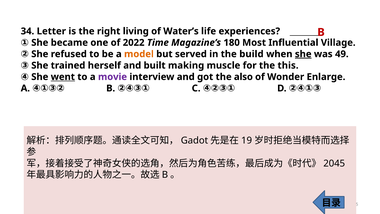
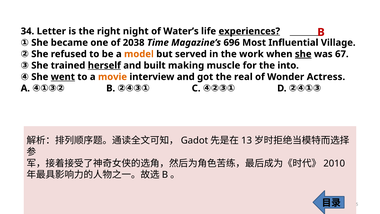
living: living -> night
experiences underline: none -> present
2022: 2022 -> 2038
180: 180 -> 696
build: build -> work
49: 49 -> 67
herself underline: none -> present
this: this -> into
movie colour: purple -> orange
also: also -> real
Enlarge: Enlarge -> Actress
19: 19 -> 13
2045: 2045 -> 2010
